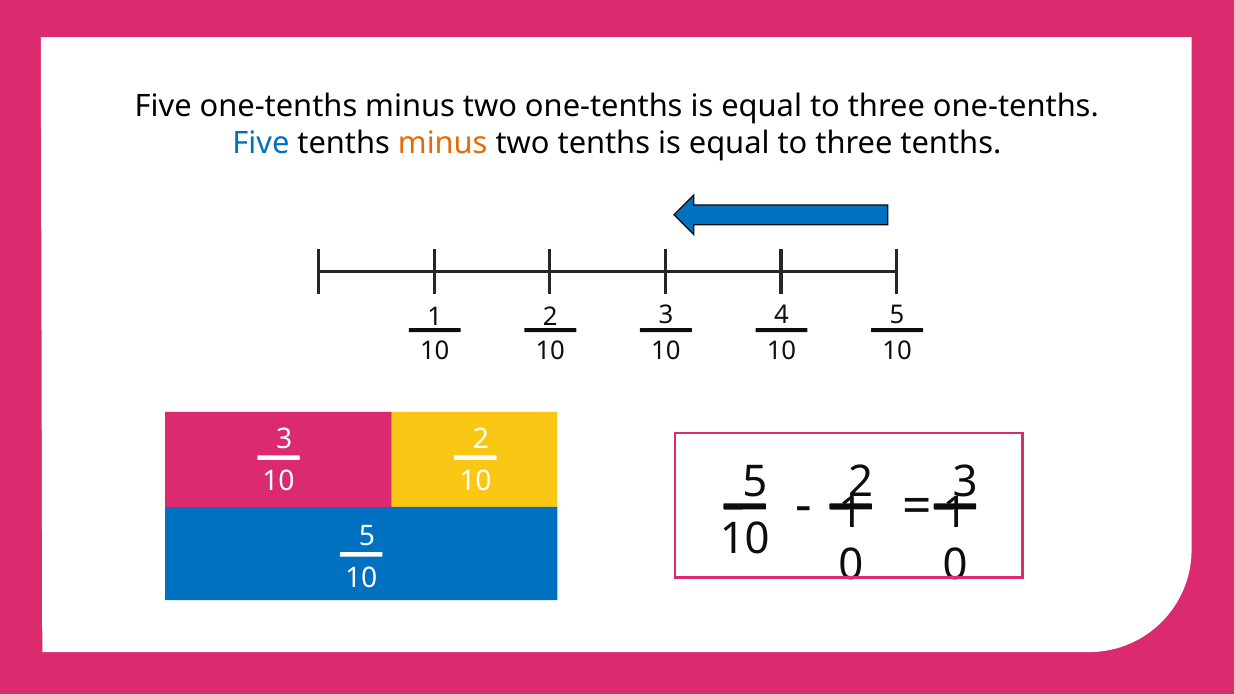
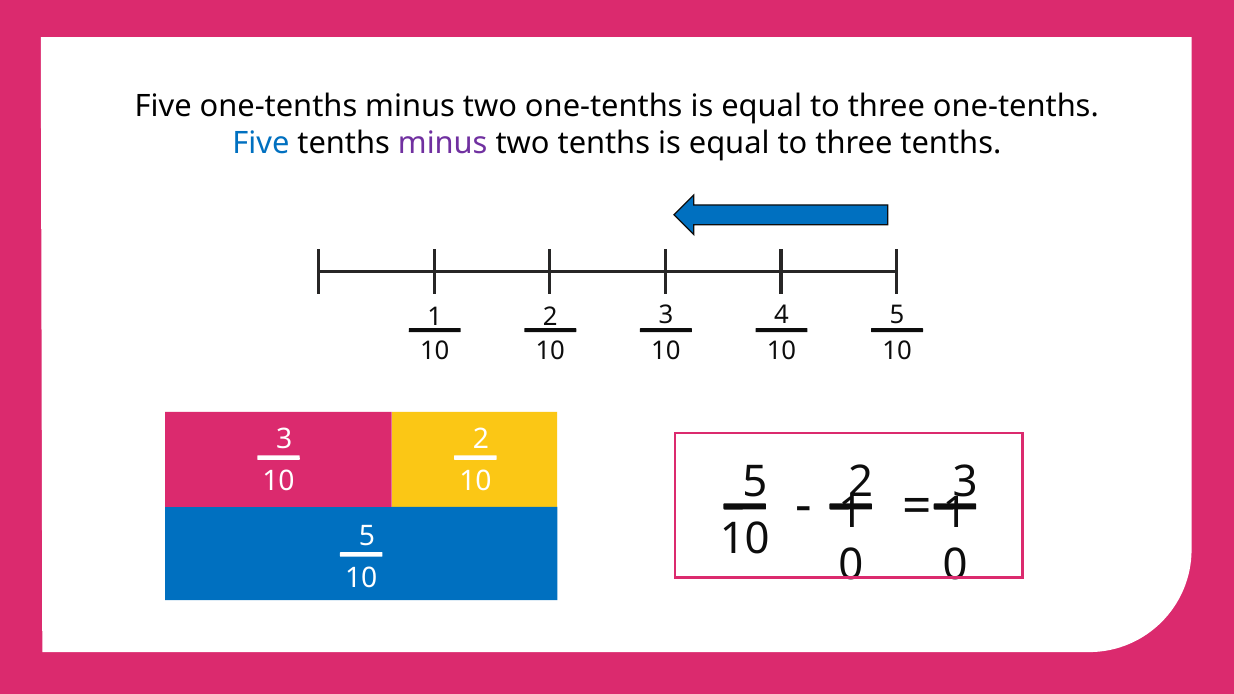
minus at (443, 143) colour: orange -> purple
